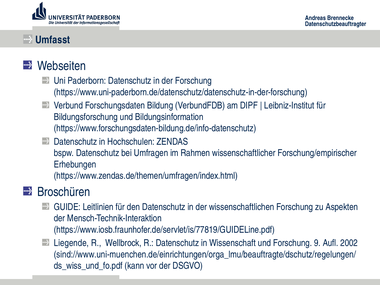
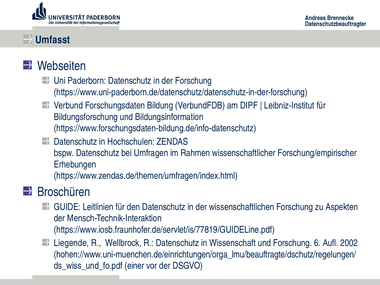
9: 9 -> 6
sind://www.uni-muenchen.de/einrichtungen/orga_lmu/beauftragte/dschutz/regelungen/: sind://www.uni-muenchen.de/einrichtungen/orga_lmu/beauftragte/dschutz/regelungen/ -> hohen://www.uni-muenchen.de/einrichtungen/orga_lmu/beauftragte/dschutz/regelungen/
kann: kann -> einer
